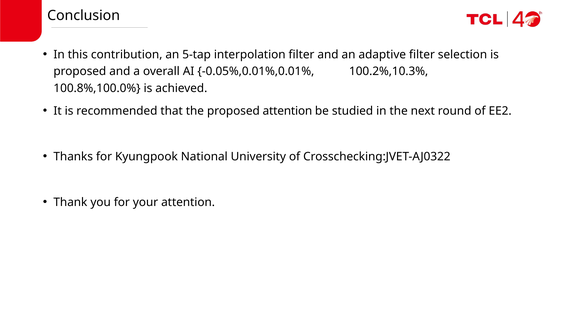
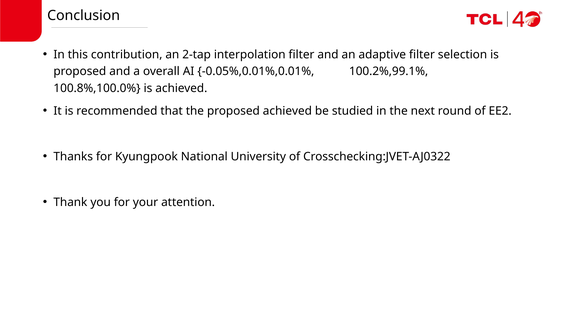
5-tap: 5-tap -> 2-tap
100.2%,10.3%: 100.2%,10.3% -> 100.2%,99.1%
proposed attention: attention -> achieved
